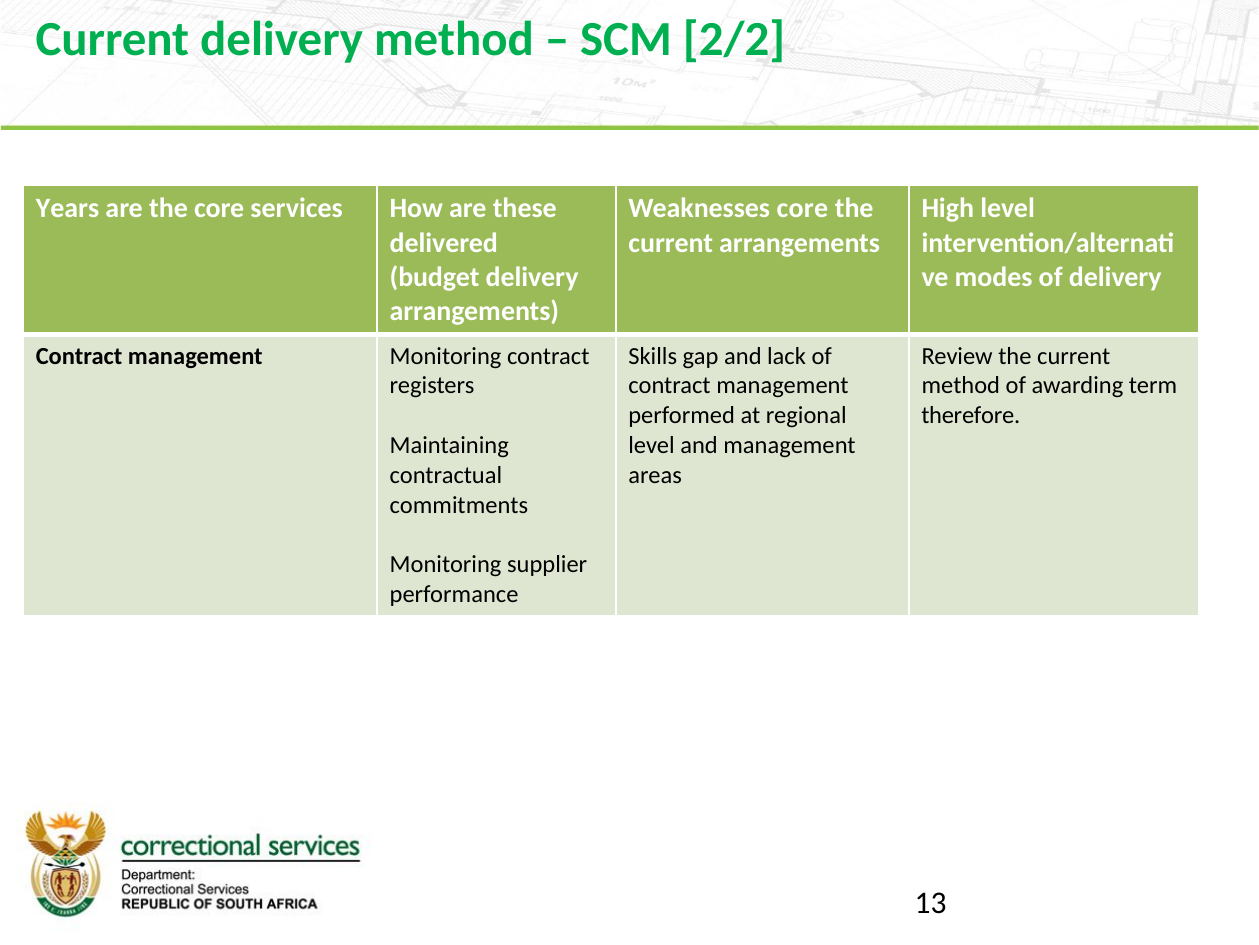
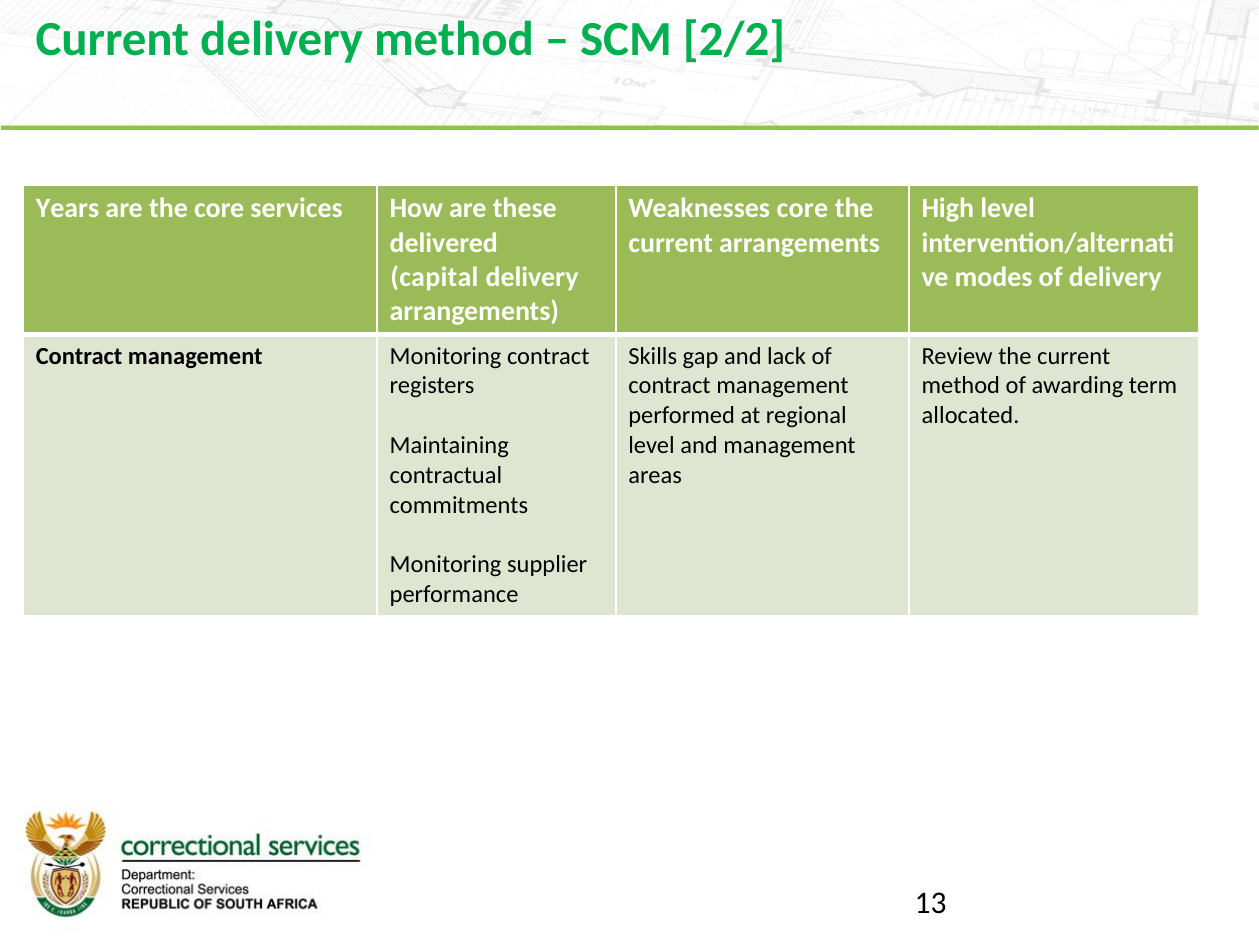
budget: budget -> capital
therefore: therefore -> allocated
